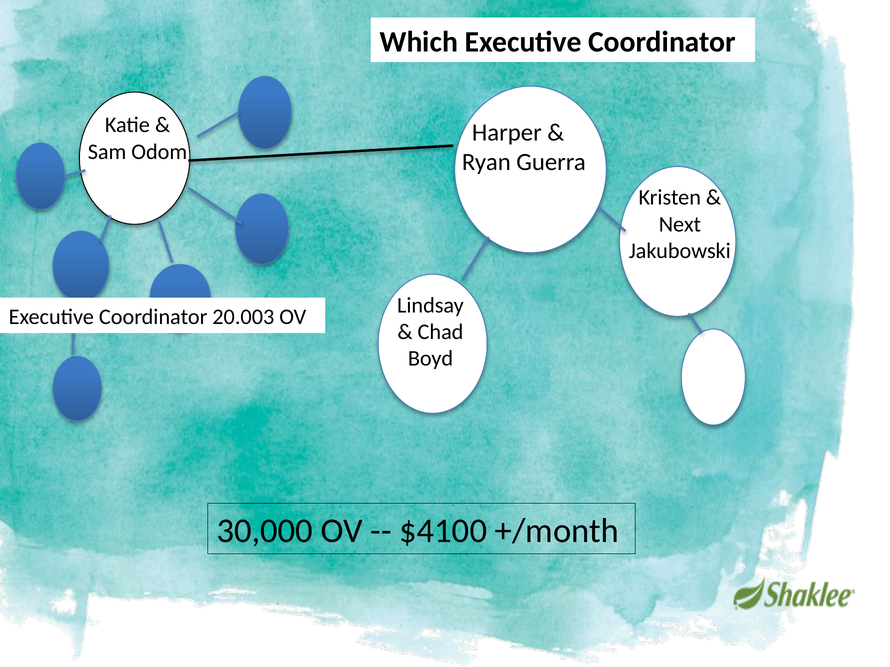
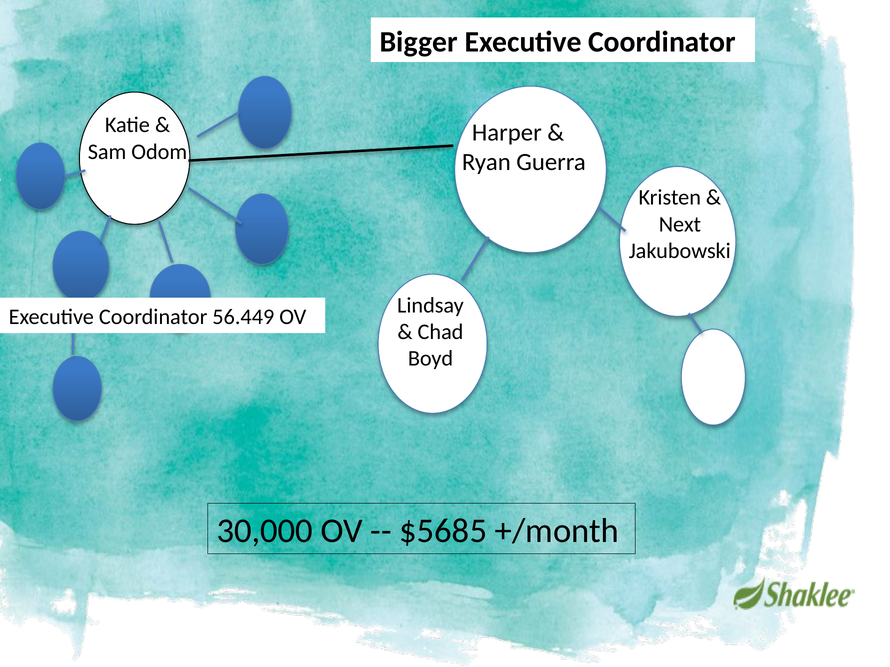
Which: Which -> Bigger
20.003: 20.003 -> 56.449
$4100: $4100 -> $5685
